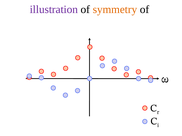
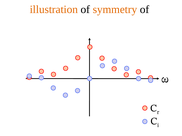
illustration colour: purple -> orange
